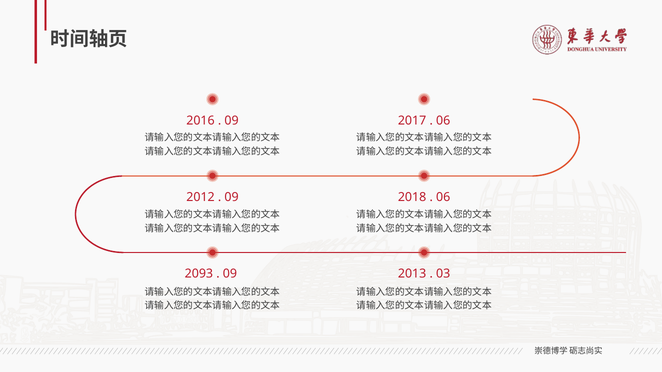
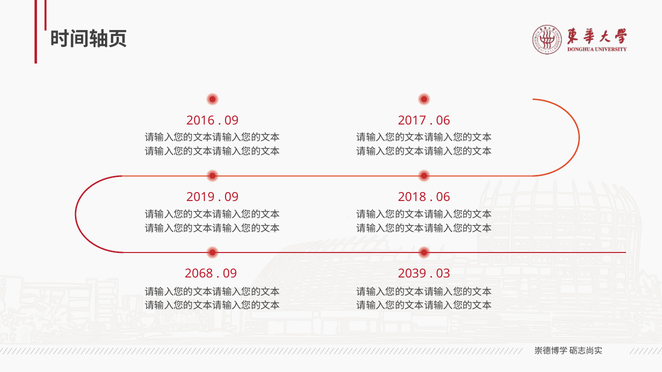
2012: 2012 -> 2019
2093: 2093 -> 2068
2013: 2013 -> 2039
